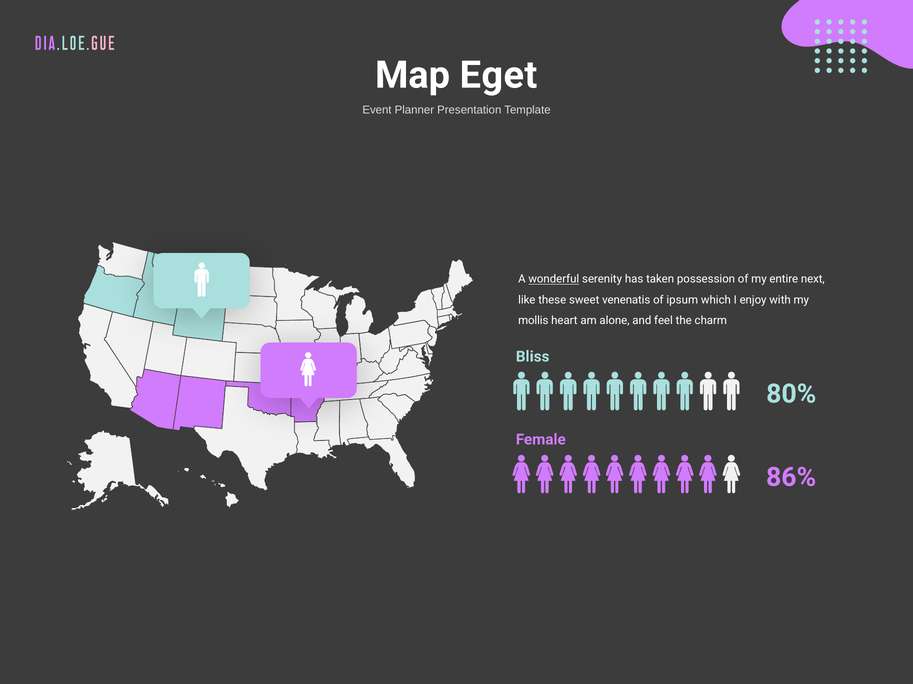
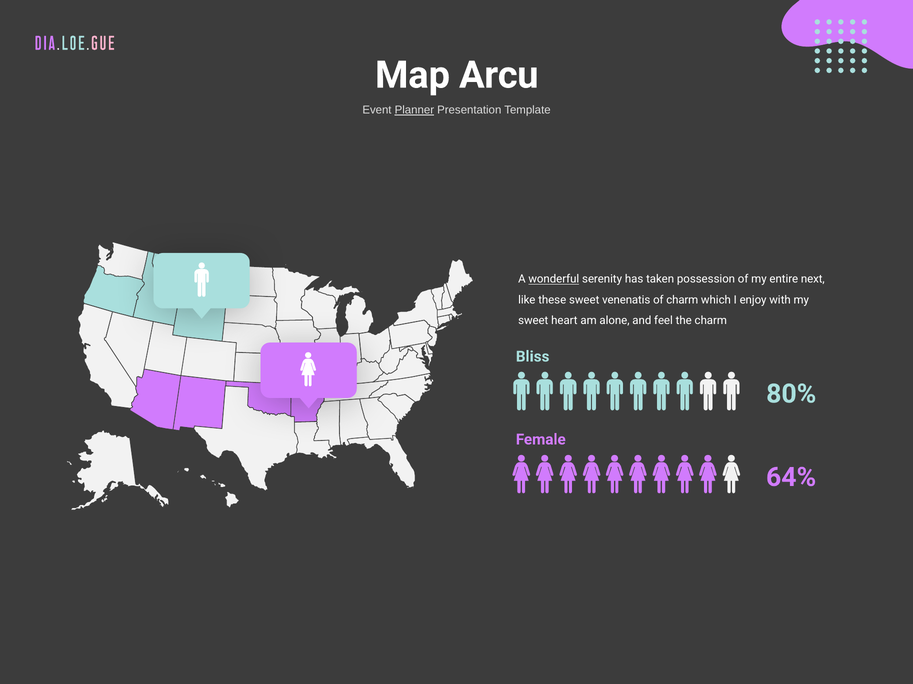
Eget: Eget -> Arcu
Planner underline: none -> present
of ipsum: ipsum -> charm
mollis at (533, 321): mollis -> sweet
86%: 86% -> 64%
